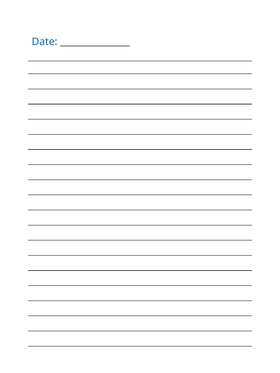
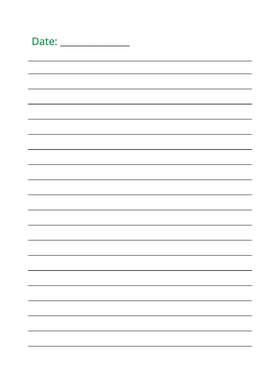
Date colour: blue -> green
